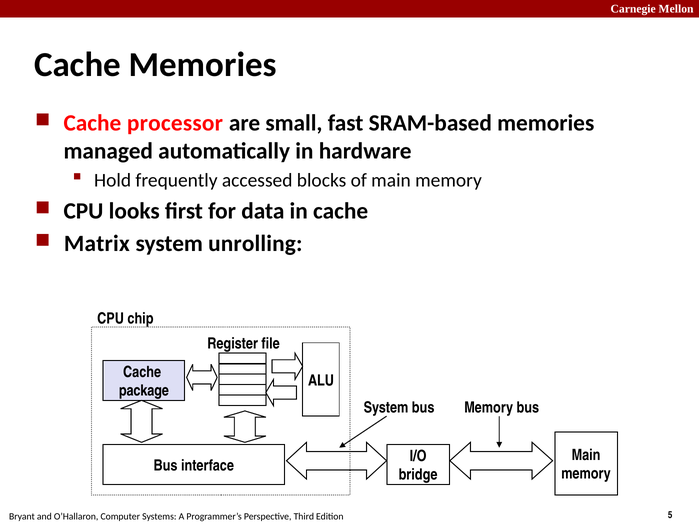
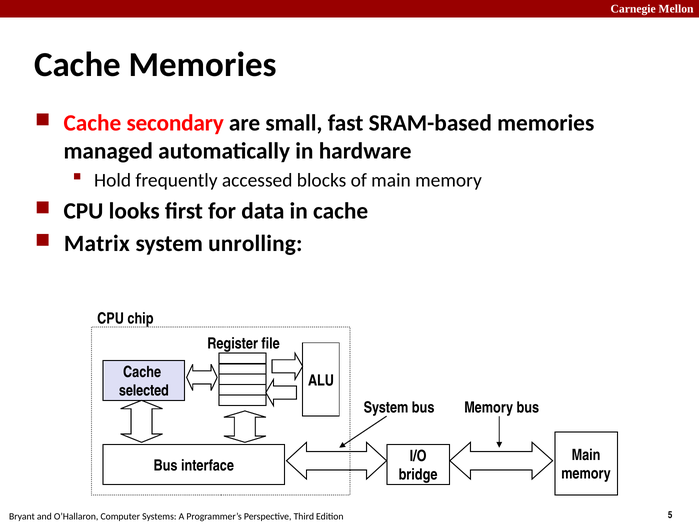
processor: processor -> secondary
package: package -> selected
